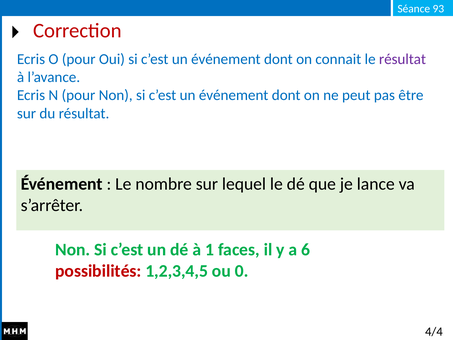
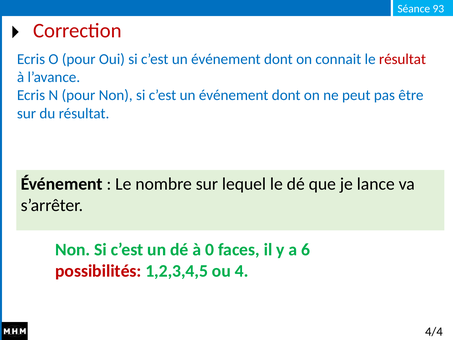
résultat at (402, 59) colour: purple -> red
1: 1 -> 0
0: 0 -> 4
